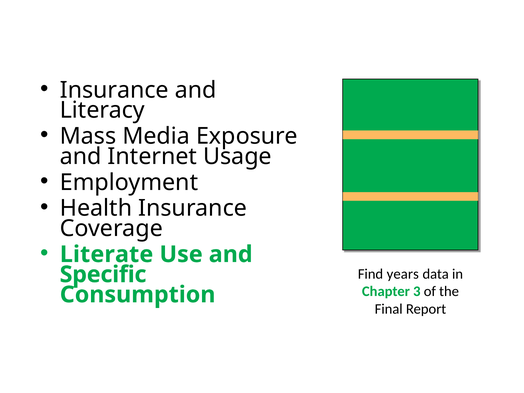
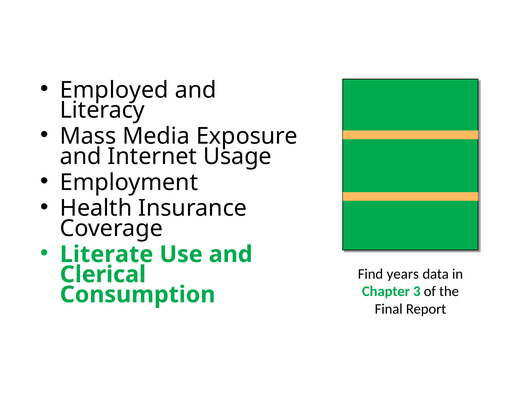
Insurance at (114, 90): Insurance -> Employed
Specific: Specific -> Clerical
